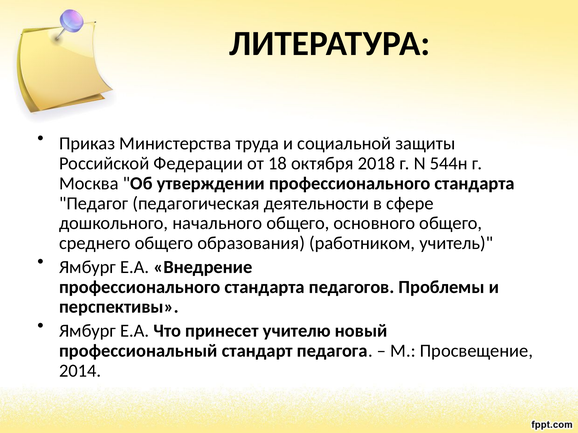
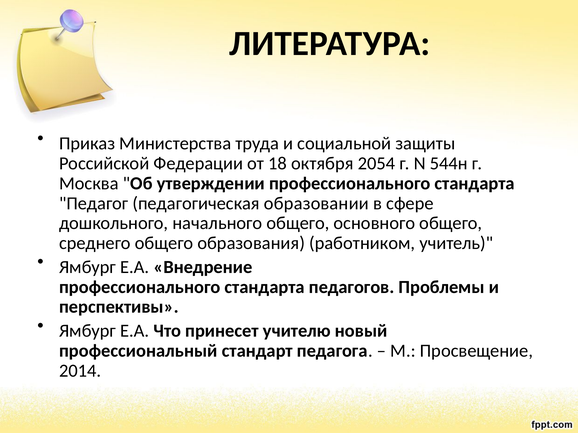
2018: 2018 -> 2054
деятельности: деятельности -> образовании
